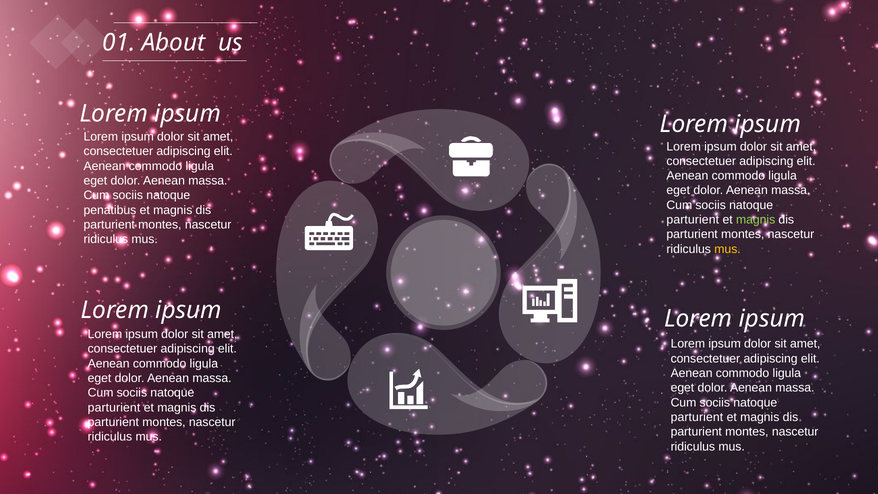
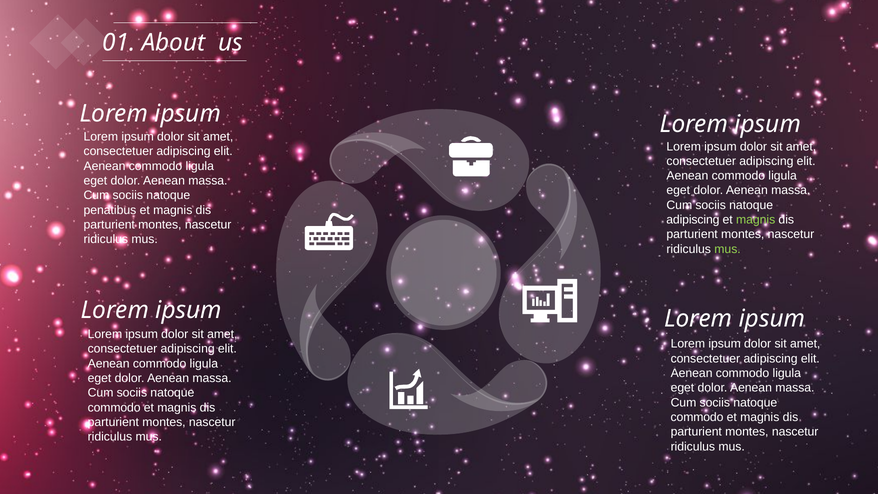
parturient at (693, 220): parturient -> adipiscing
mus at (728, 249) colour: yellow -> light green
parturient at (114, 407): parturient -> commodo
parturient at (697, 417): parturient -> commodo
